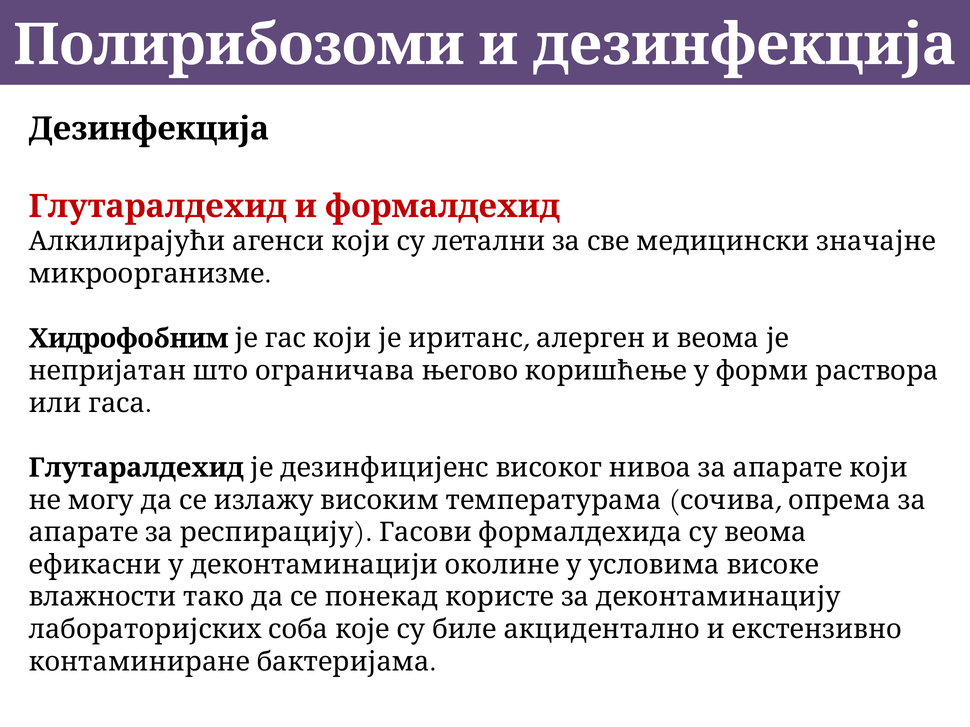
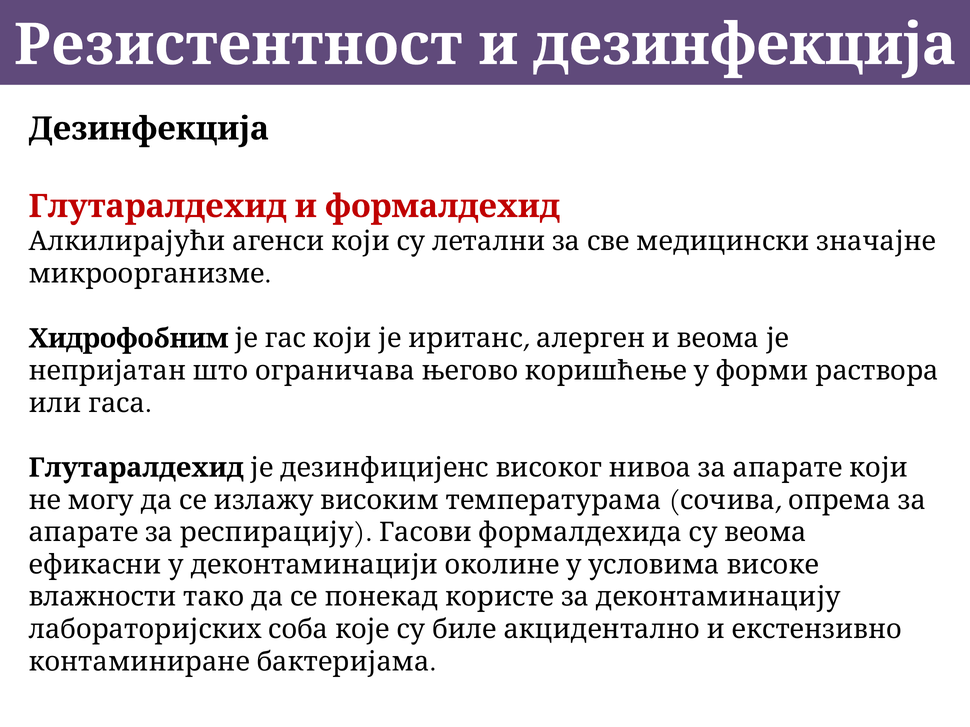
Полирибозоми: Полирибозоми -> Резистентност
